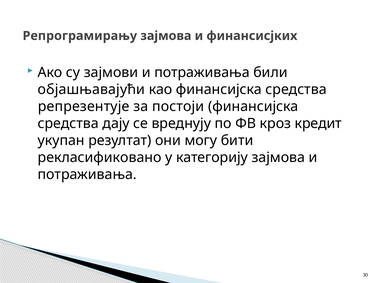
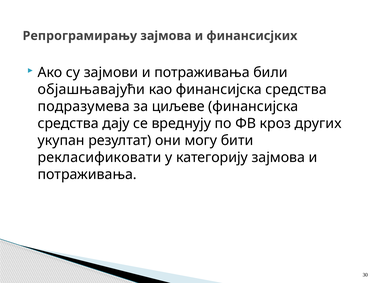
репрезентује: репрезентује -> подразумева
постоји: постоји -> циљеве
кредит: кредит -> других
рекласификовано: рекласификовано -> рекласификовати
